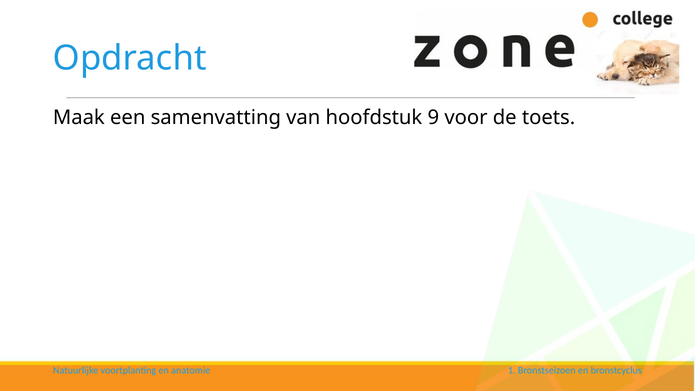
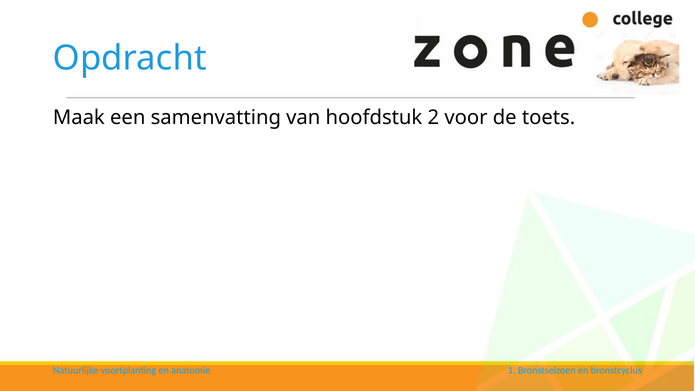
9: 9 -> 2
